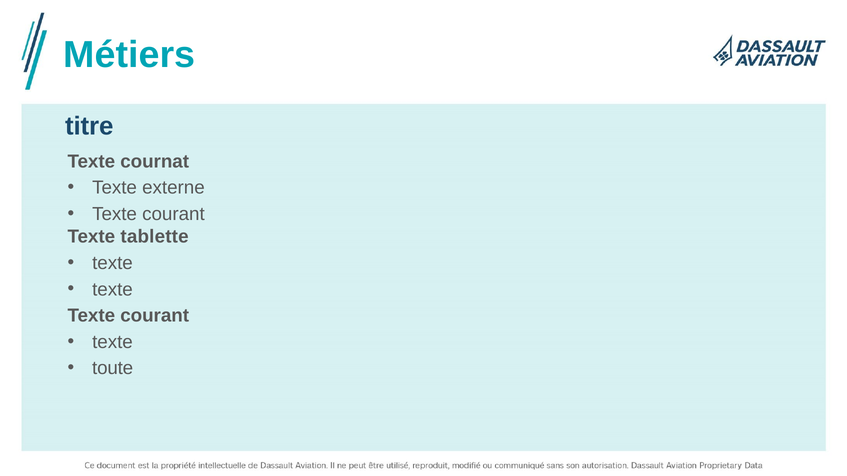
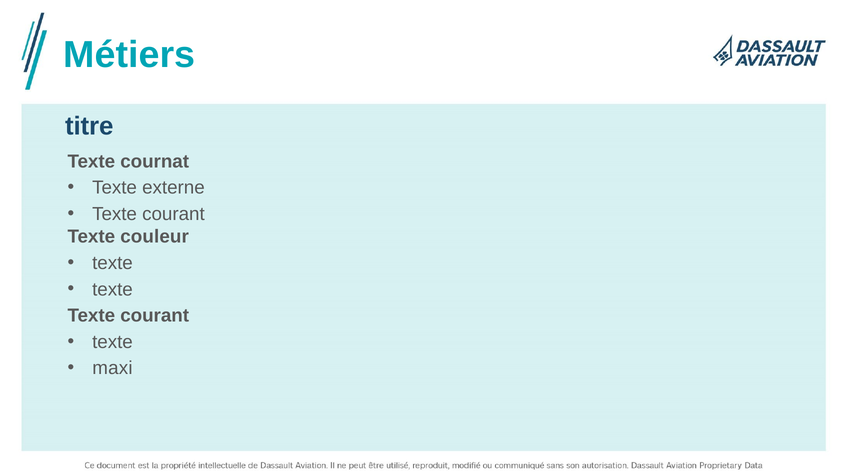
tablette: tablette -> couleur
toute: toute -> maxi
